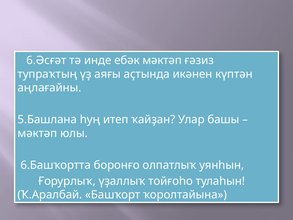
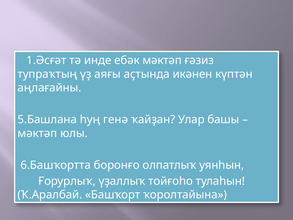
6.Әсғәт: 6.Әсғәт -> 1.Әсғәт
итеп: итеп -> генә
